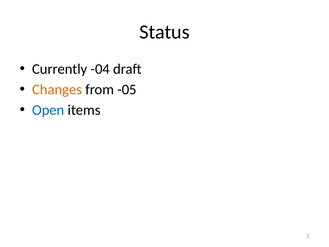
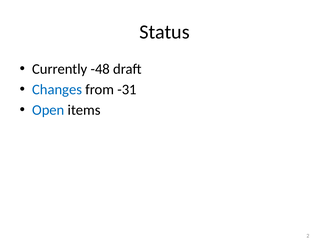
-04: -04 -> -48
Changes colour: orange -> blue
-05: -05 -> -31
